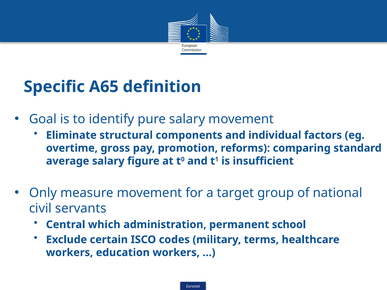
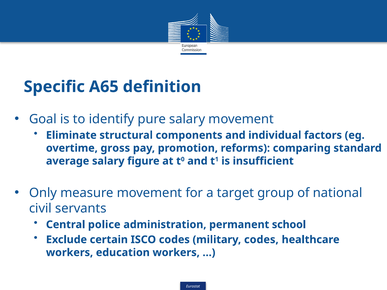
which: which -> police
military terms: terms -> codes
